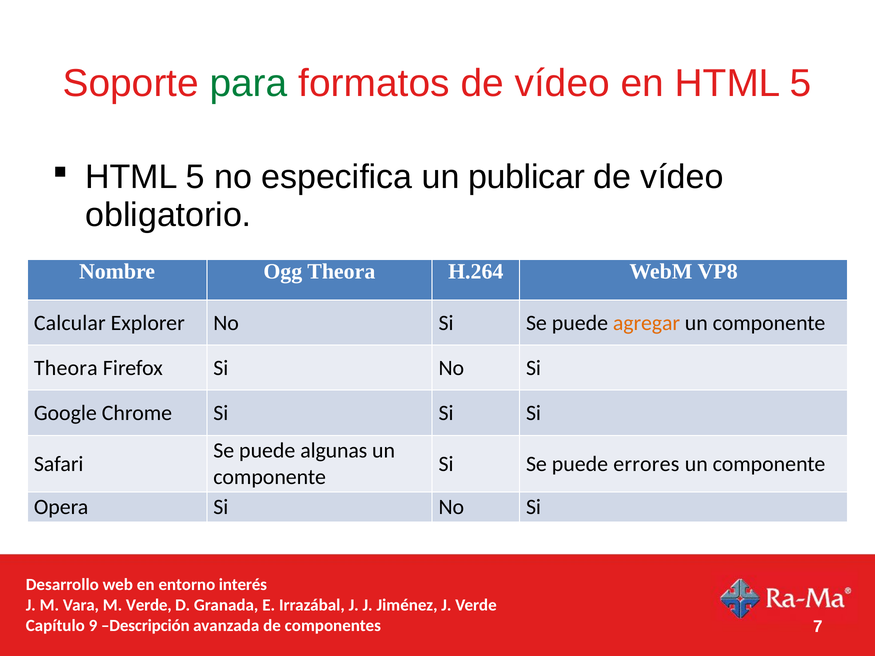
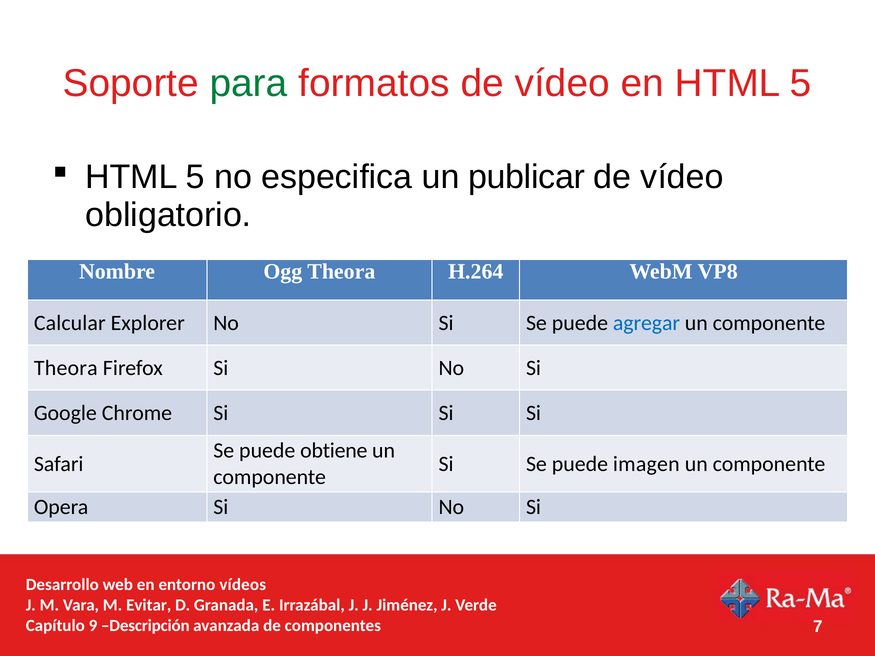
agregar colour: orange -> blue
algunas: algunas -> obtiene
errores: errores -> imagen
interés: interés -> vídeos
M Verde: Verde -> Evitar
